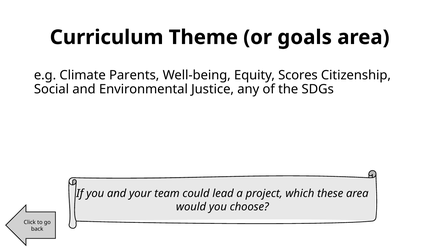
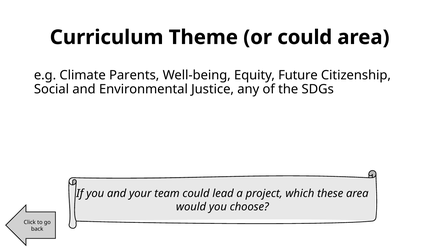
or goals: goals -> could
Scores: Scores -> Future
